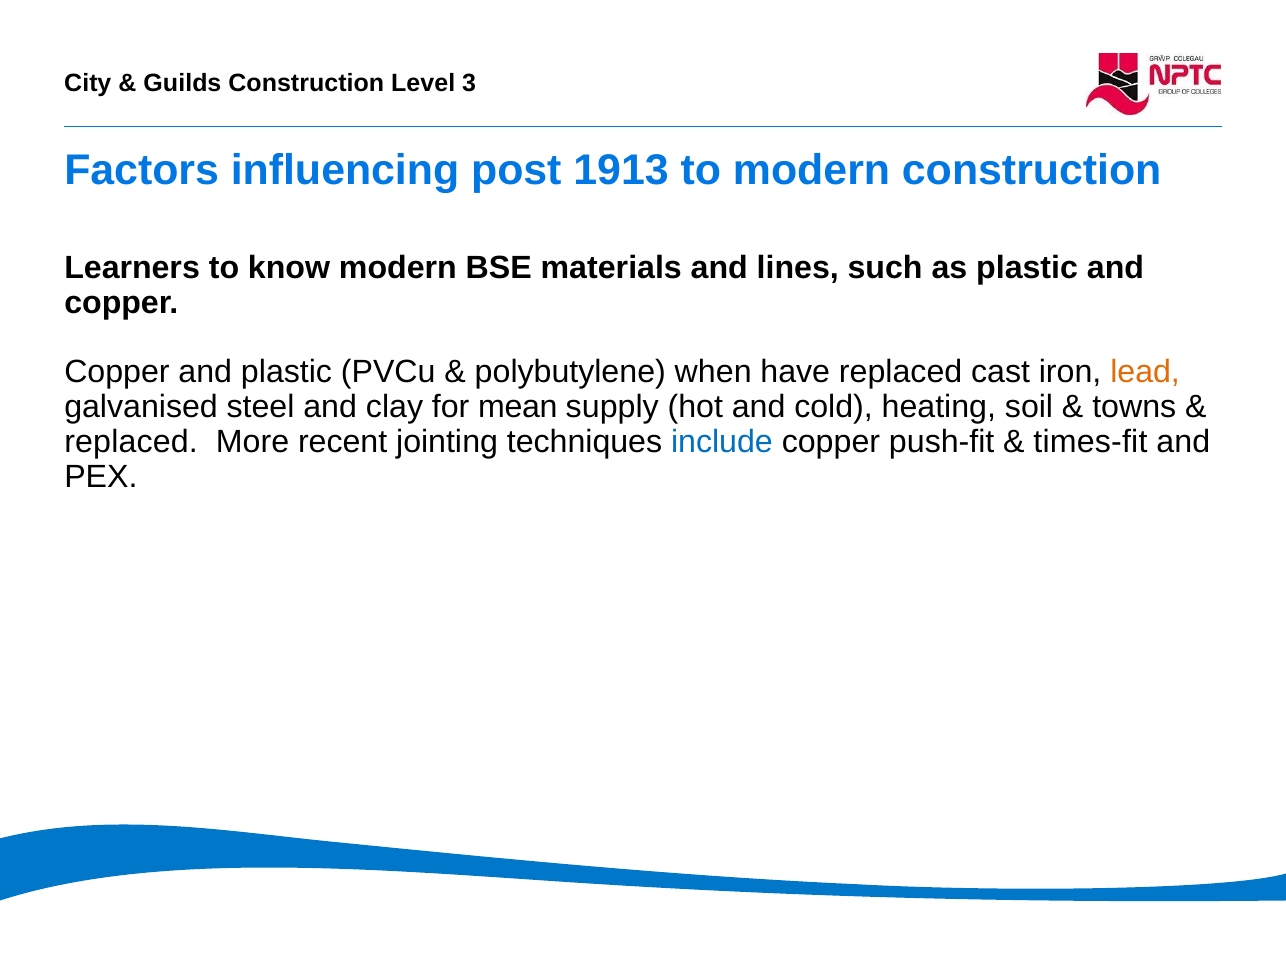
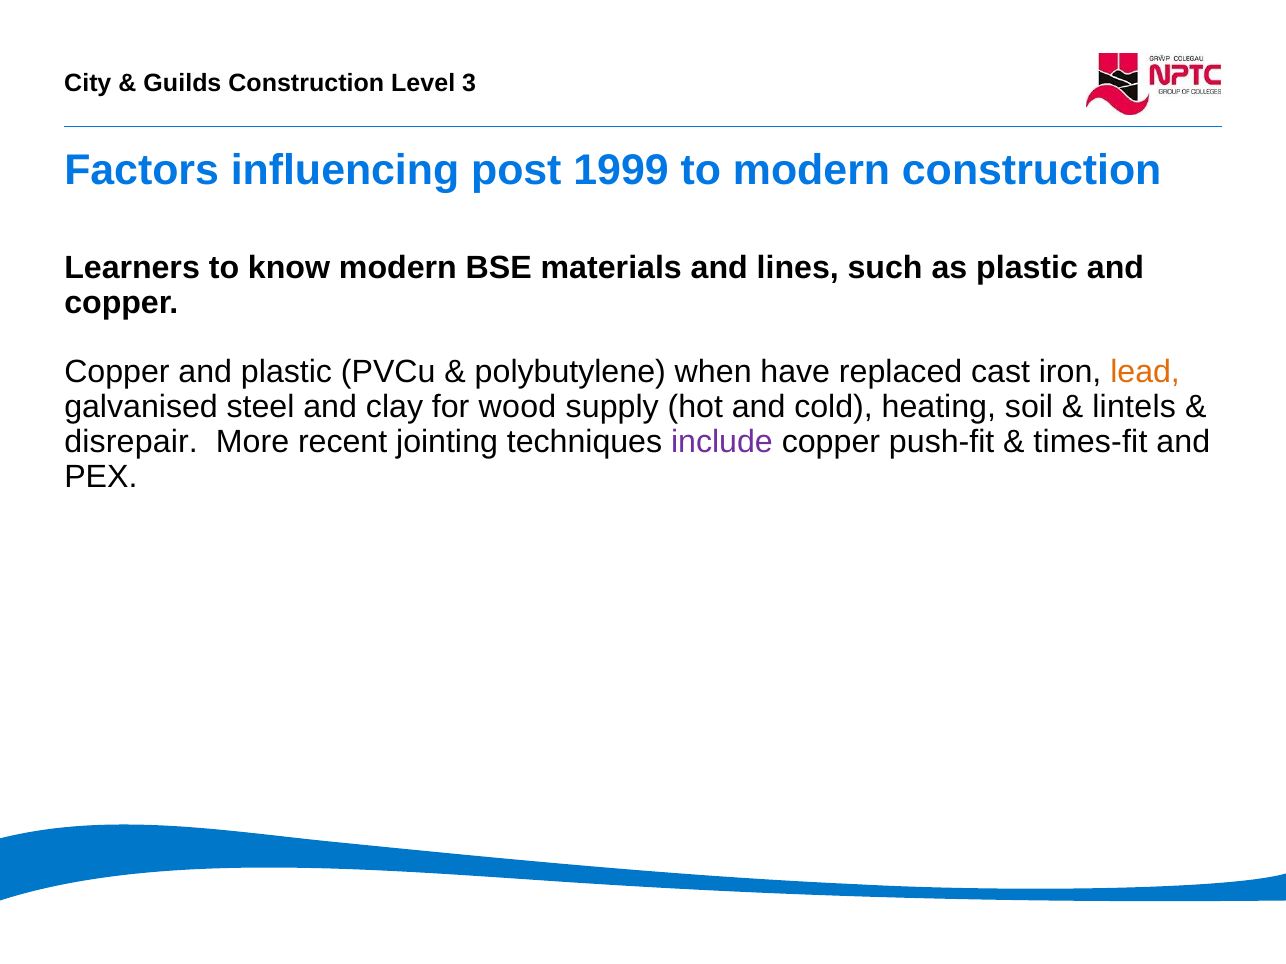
1913: 1913 -> 1999
mean: mean -> wood
towns: towns -> lintels
replaced at (131, 442): replaced -> disrepair
include colour: blue -> purple
